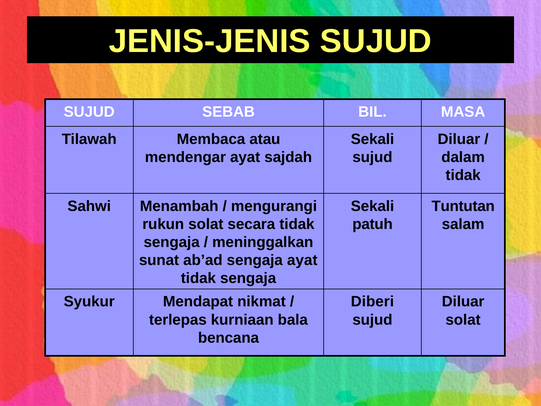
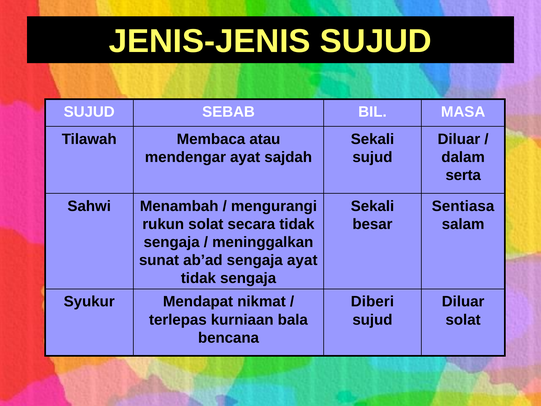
tidak at (463, 175): tidak -> serta
Tuntutan: Tuntutan -> Sentiasa
patuh: patuh -> besar
